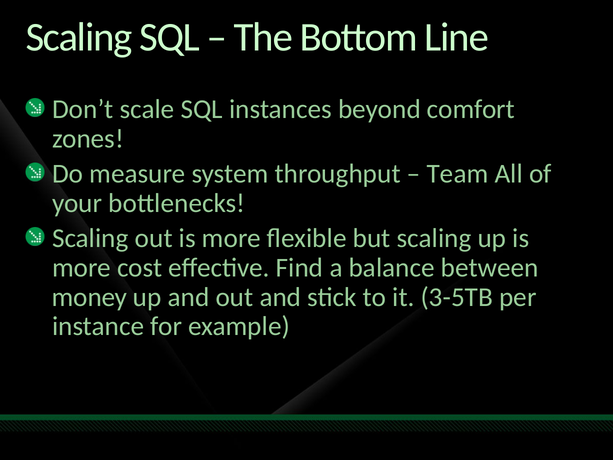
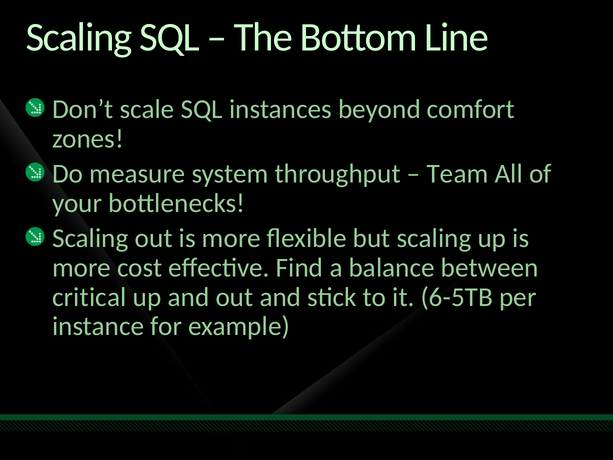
money: money -> critical
3-5TB: 3-5TB -> 6-5TB
